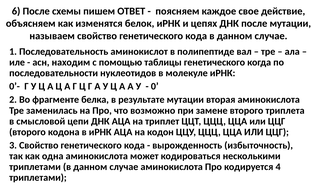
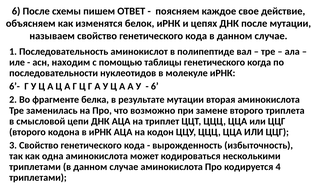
0’-: 0’- -> 6’-
0 at (155, 86): 0 -> 6
